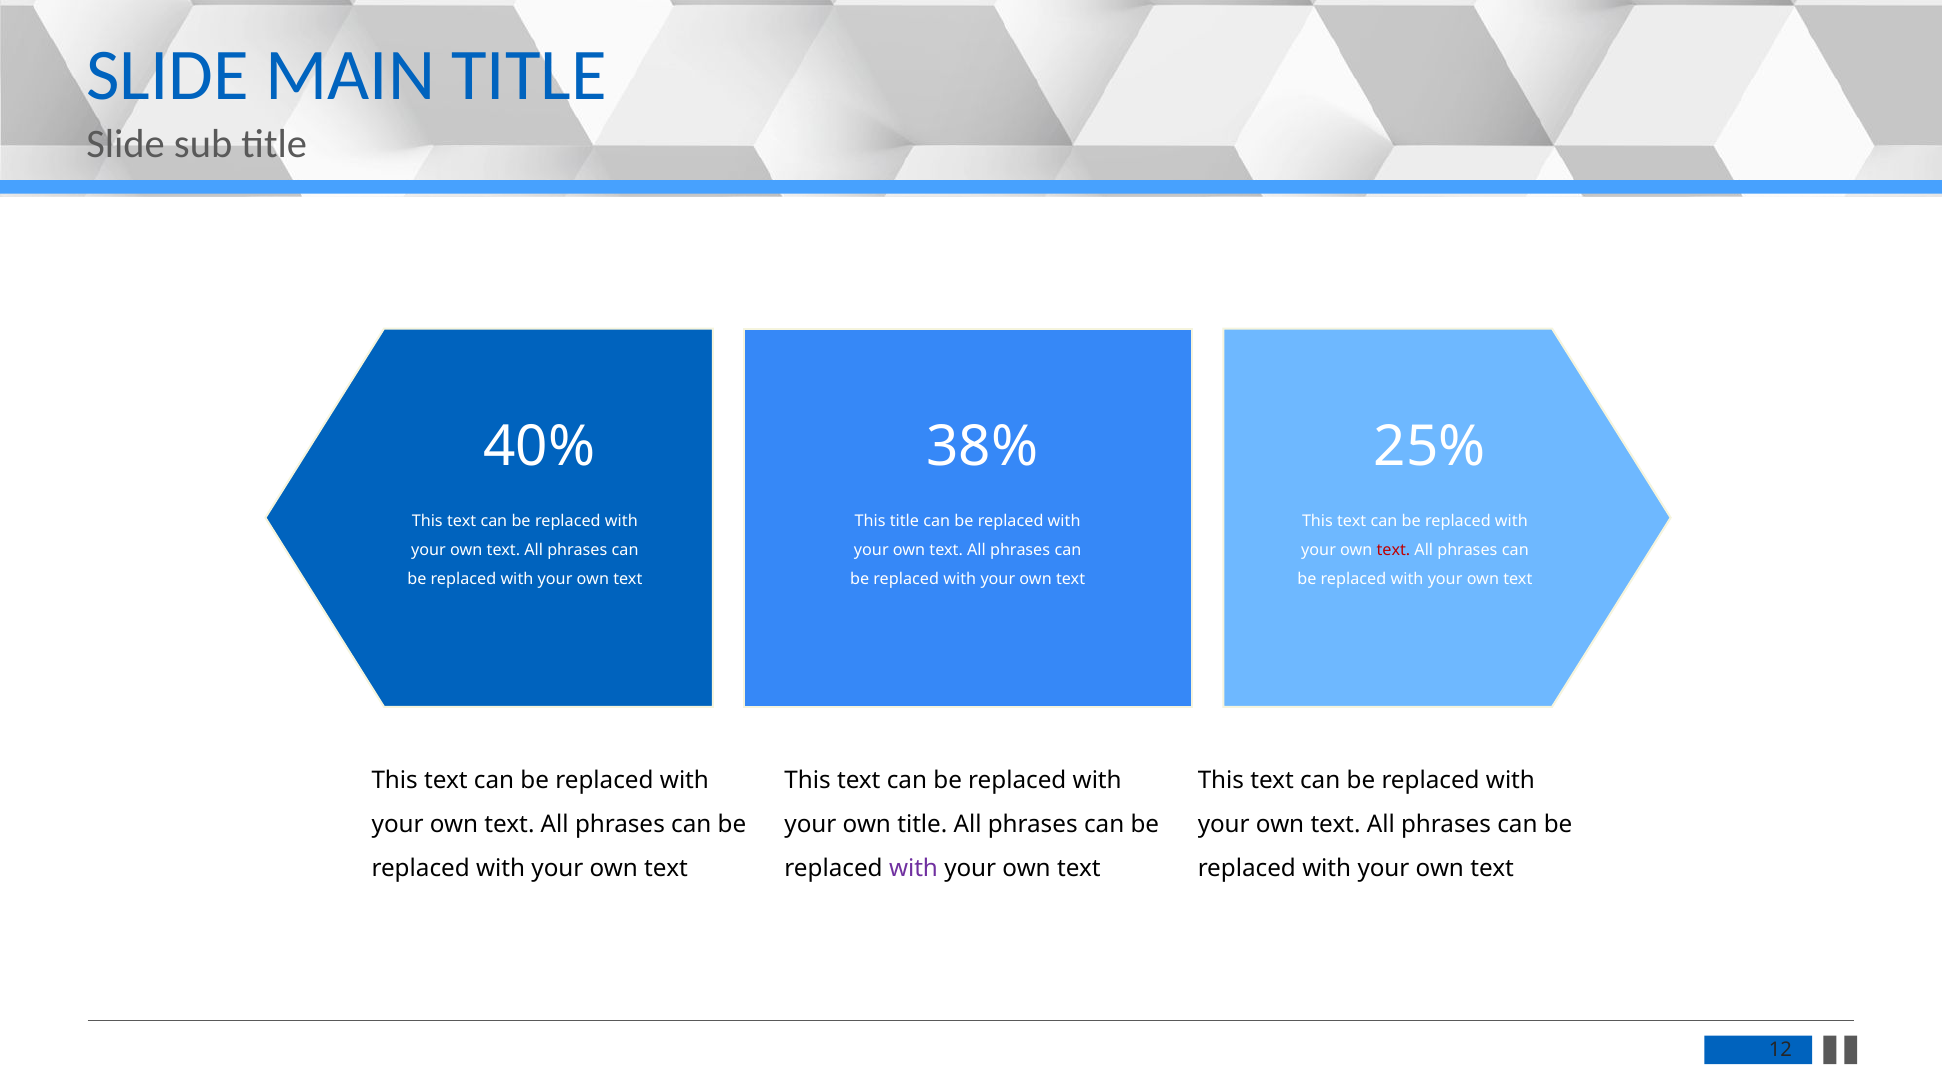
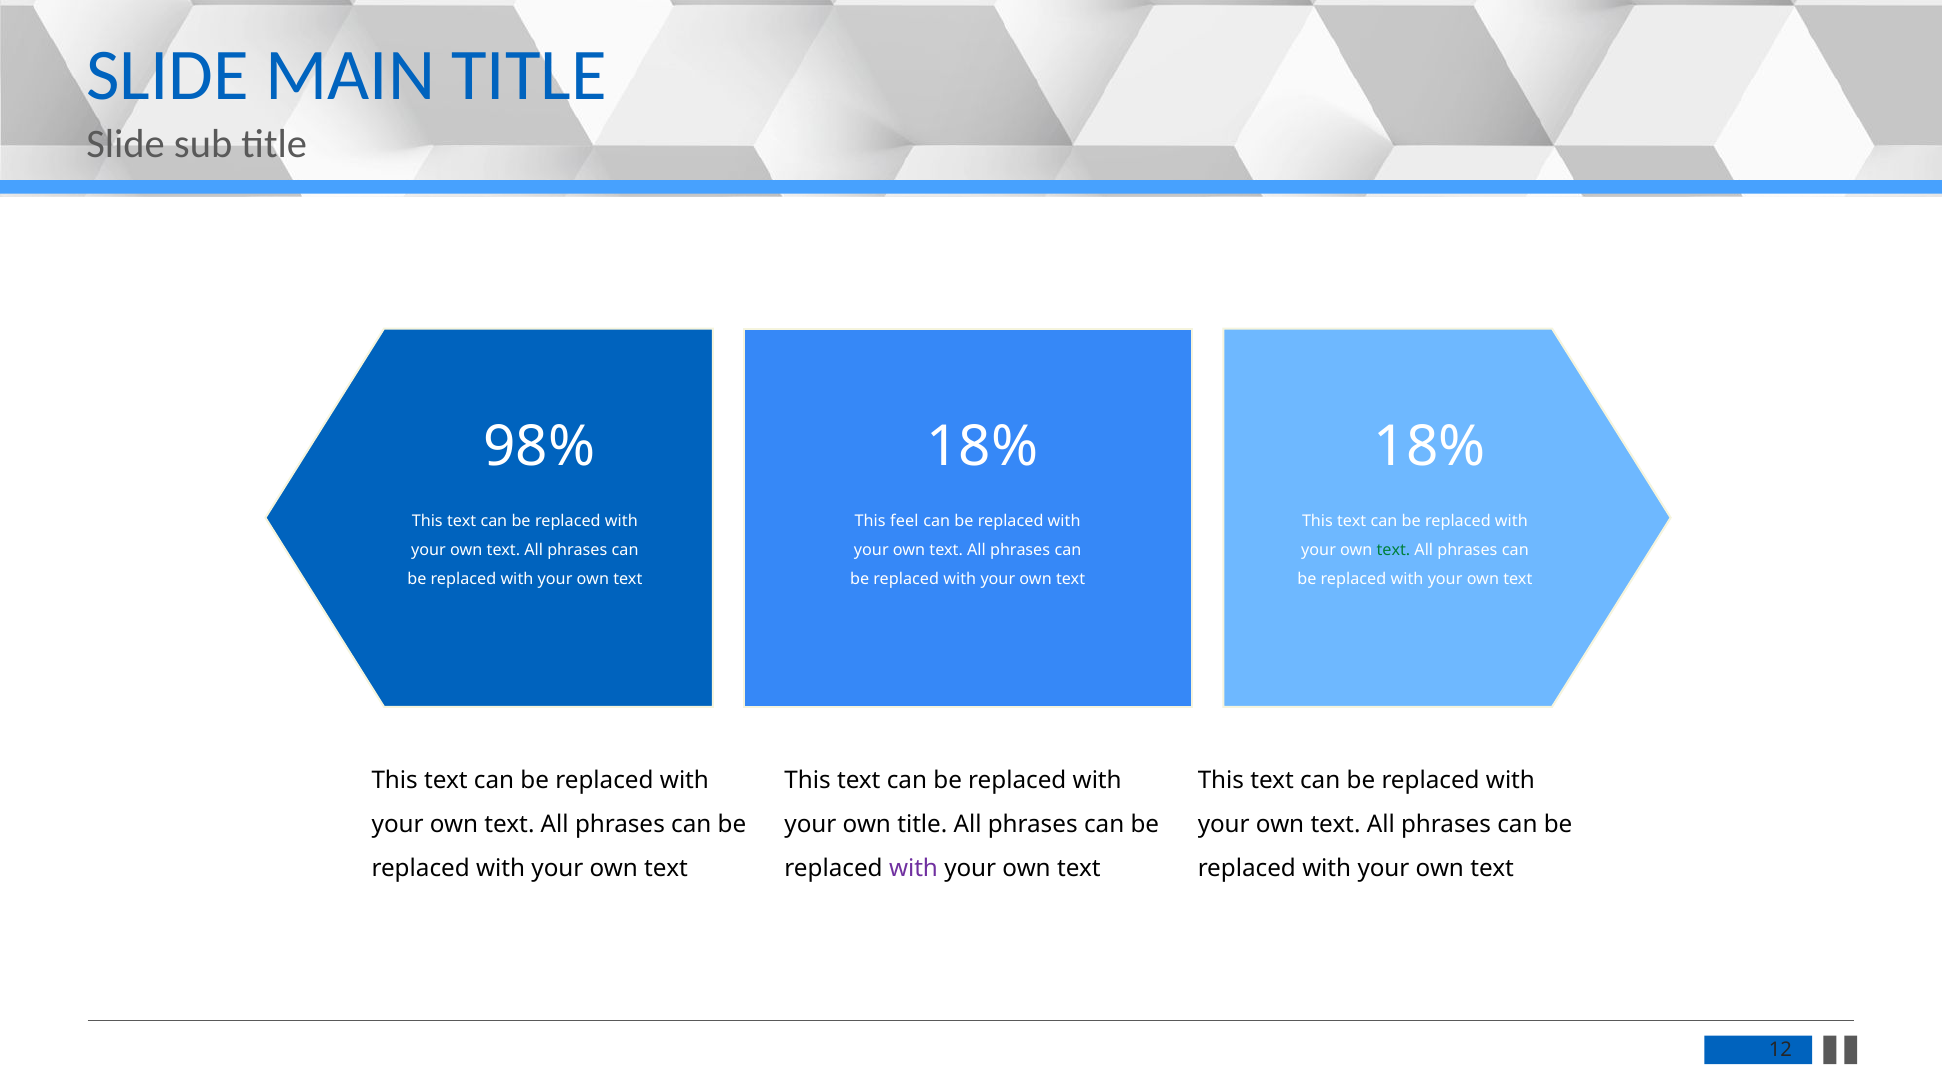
40%: 40% -> 98%
38% at (982, 447): 38% -> 18%
25% at (1430, 447): 25% -> 18%
This title: title -> feel
text at (1393, 550) colour: red -> green
